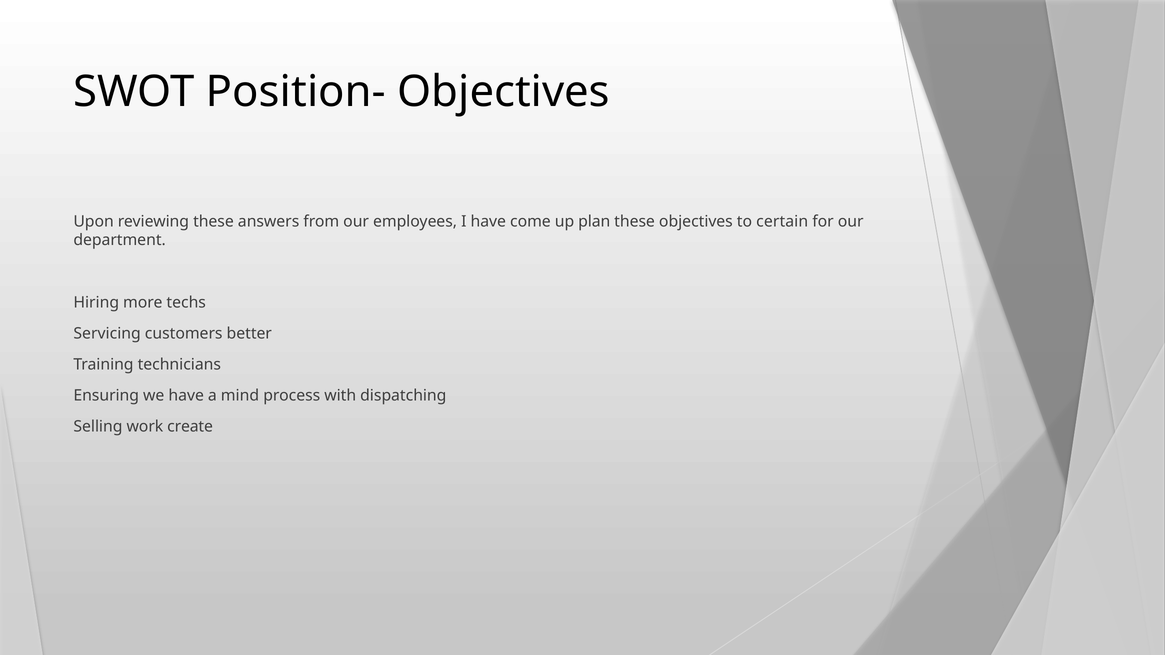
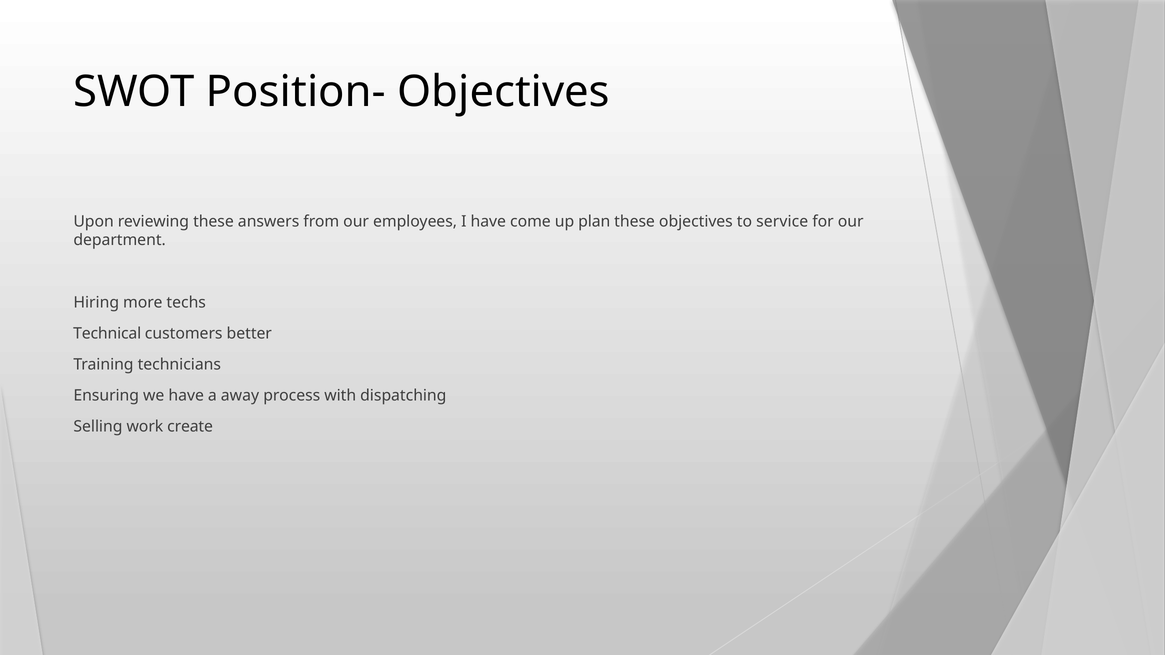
certain: certain -> service
Servicing: Servicing -> Technical
mind: mind -> away
